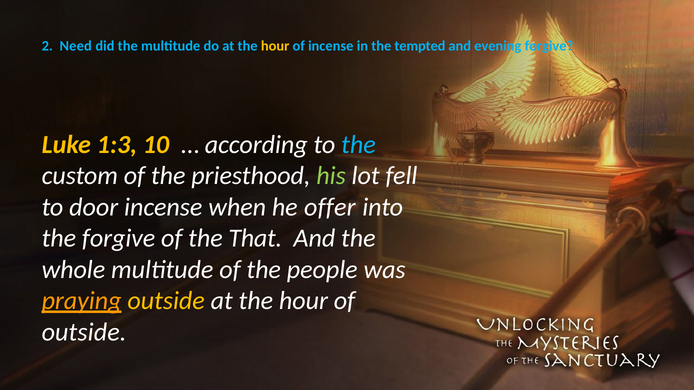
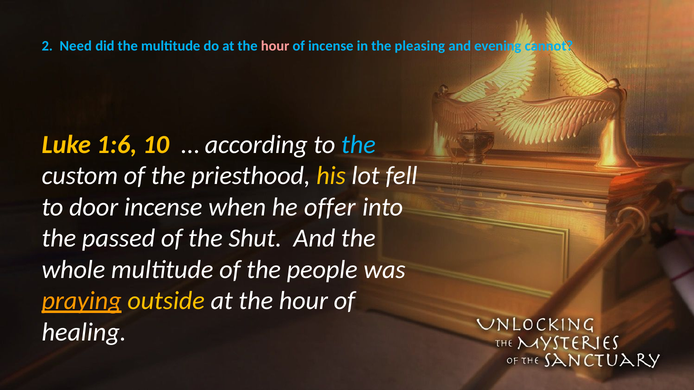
hour at (275, 46) colour: yellow -> pink
tempted: tempted -> pleasing
evening forgive: forgive -> cannot
1:3: 1:3 -> 1:6
his colour: light green -> yellow
the forgive: forgive -> passed
That: That -> Shut
outside at (84, 332): outside -> healing
